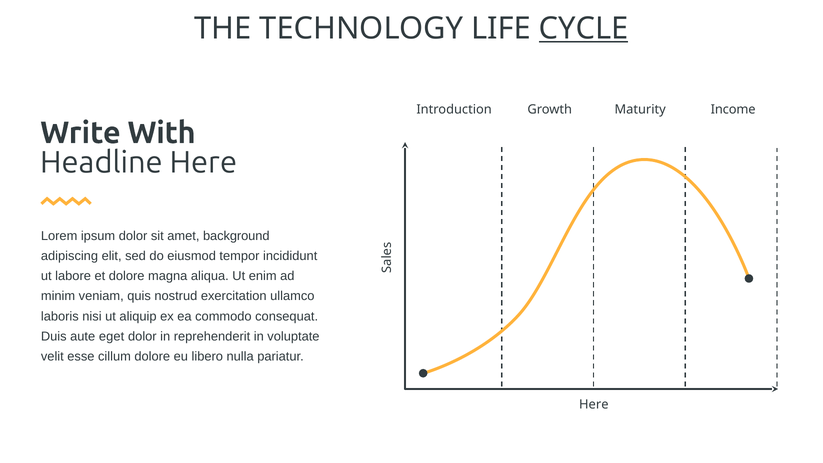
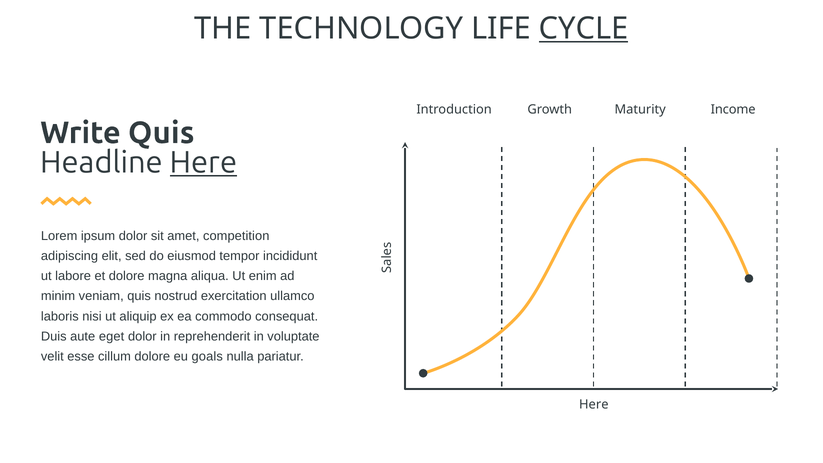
Write With: With -> Quis
Here at (204, 162) underline: none -> present
background: background -> competition
libero: libero -> goals
